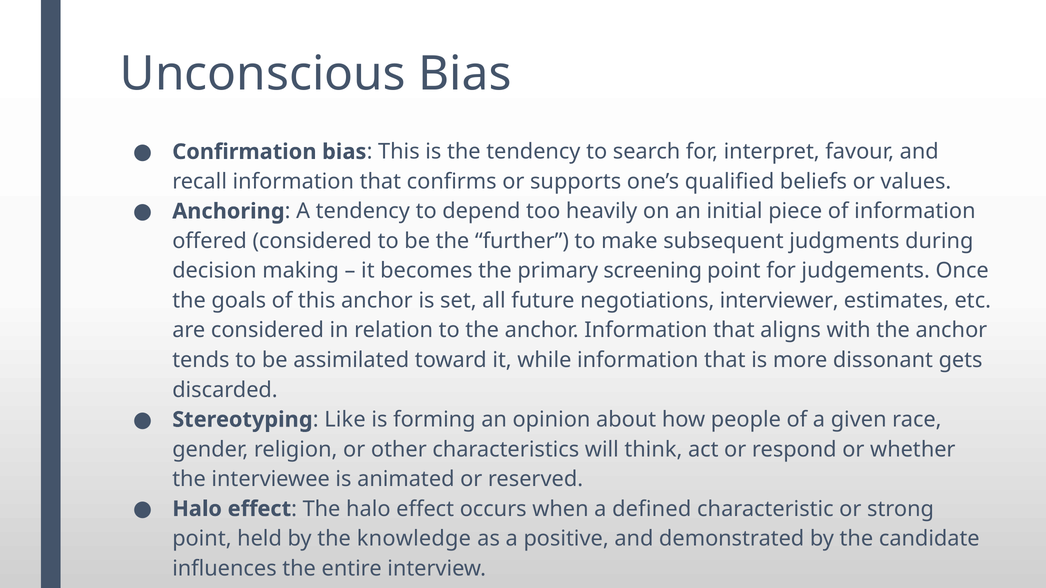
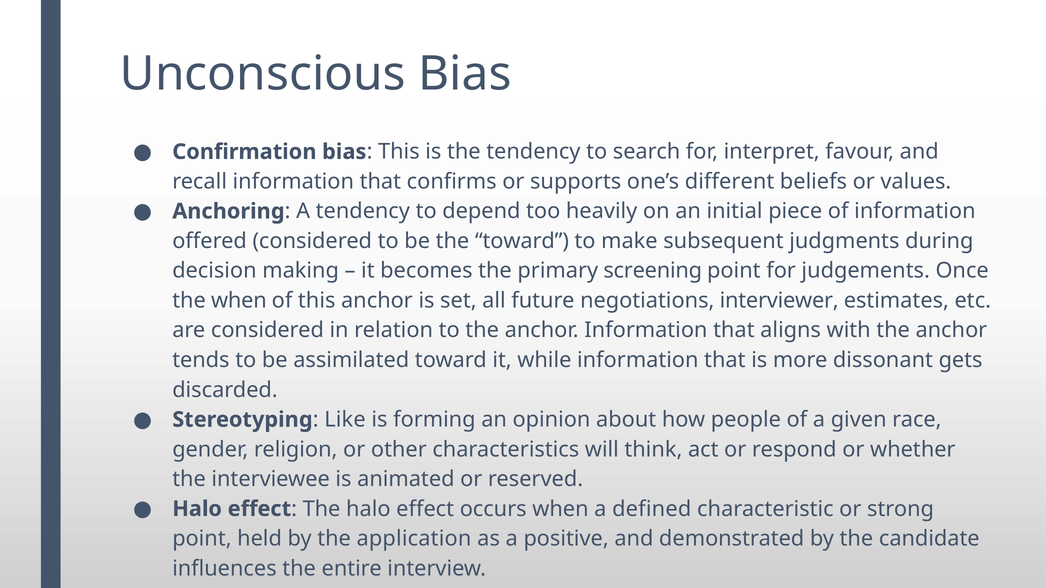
qualified: qualified -> different
the further: further -> toward
the goals: goals -> when
knowledge: knowledge -> application
